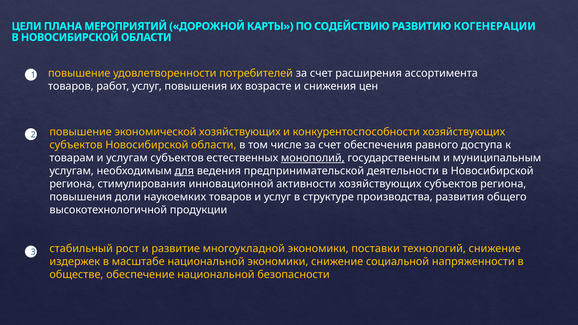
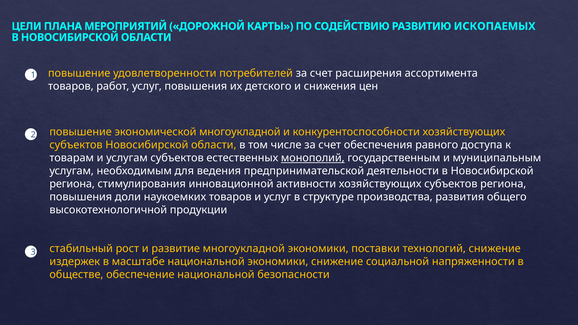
КОГЕНЕРАЦИИ: КОГЕНЕРАЦИИ -> ИСКОПАЕМЫХ
возрасте: возрасте -> детского
экономической хозяйствующих: хозяйствующих -> многоукладной
для underline: present -> none
